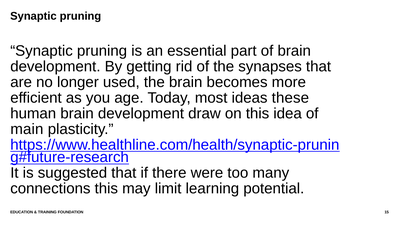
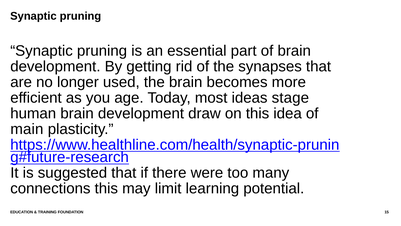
these: these -> stage
